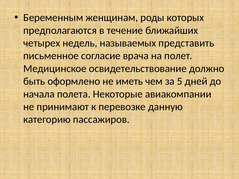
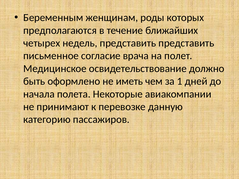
недель называемых: называемых -> представить
5: 5 -> 1
